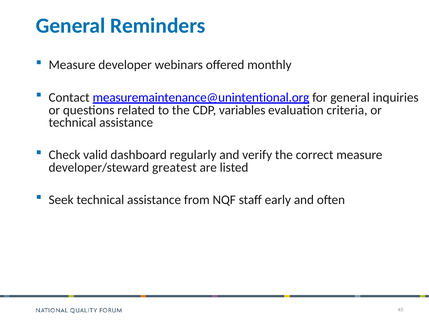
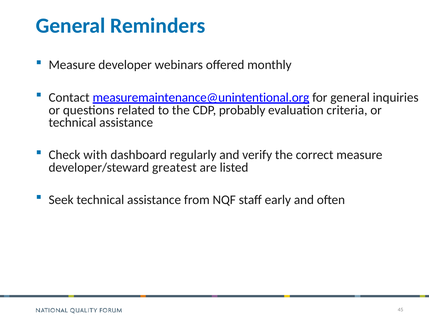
variables: variables -> probably
valid: valid -> with
